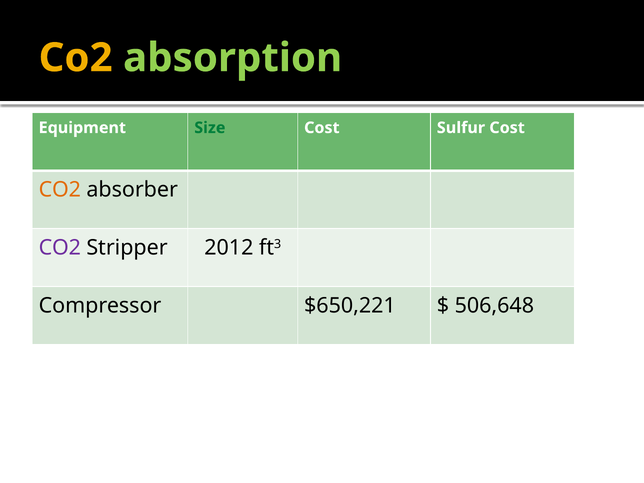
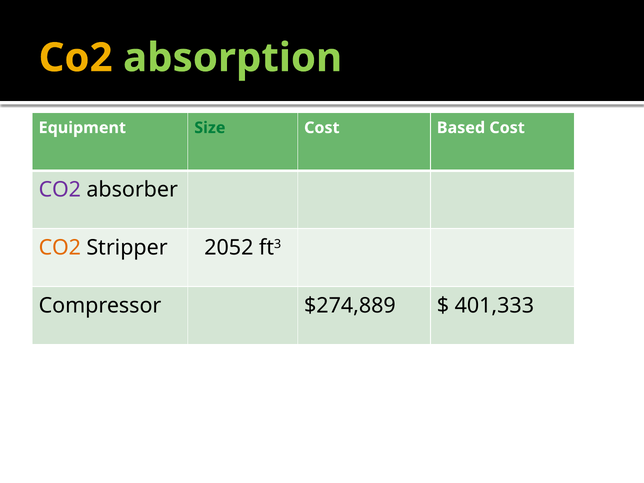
Sulfur: Sulfur -> Based
CO2 at (60, 190) colour: orange -> purple
CO2 at (60, 248) colour: purple -> orange
2012: 2012 -> 2052
$650,221: $650,221 -> $274,889
506,648: 506,648 -> 401,333
